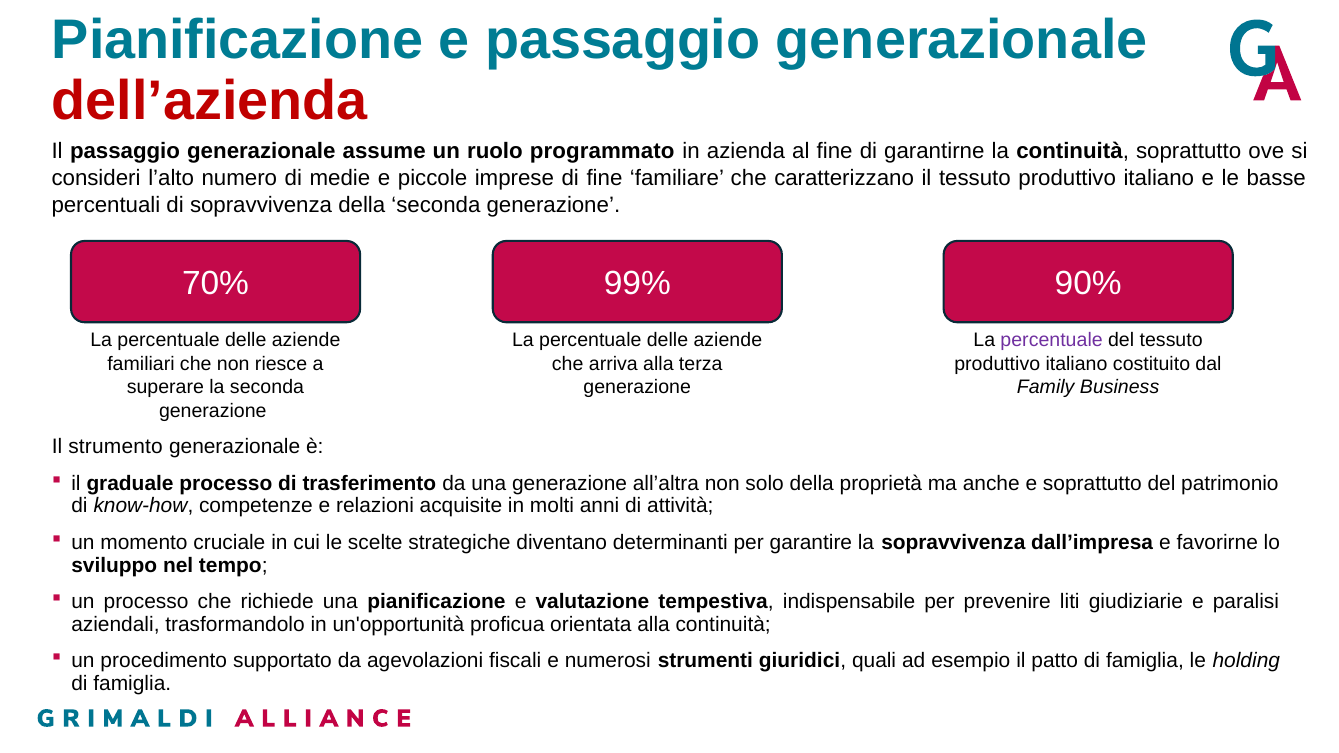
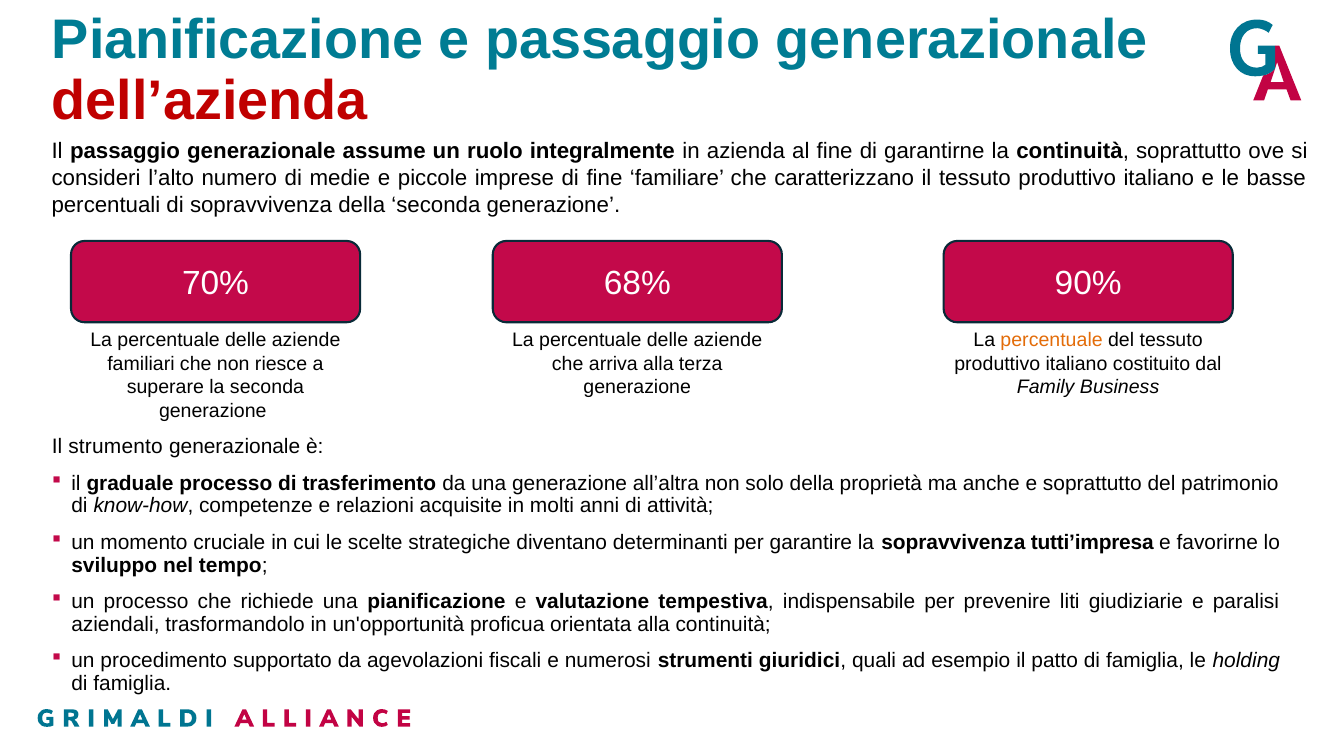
programmato: programmato -> integralmente
99%: 99% -> 68%
percentuale at (1052, 340) colour: purple -> orange
dall’impresa: dall’impresa -> tutti’impresa
